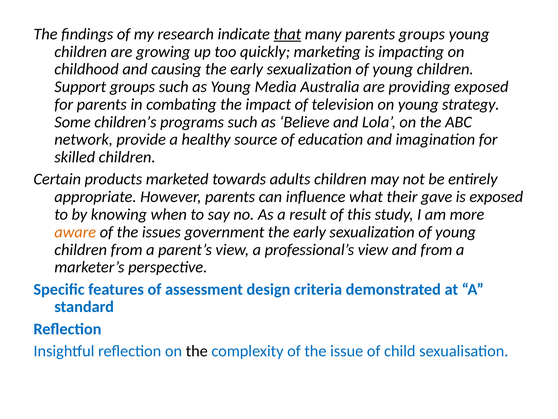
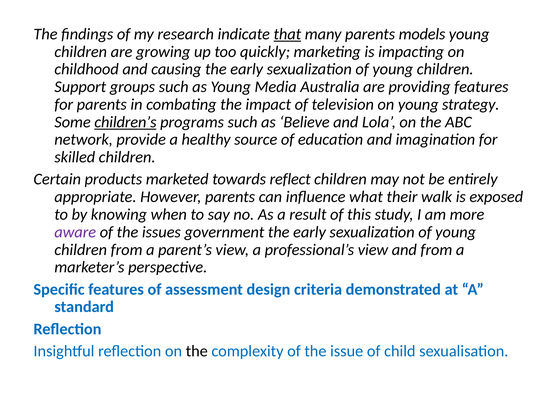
parents groups: groups -> models
providing exposed: exposed -> features
children’s underline: none -> present
adults: adults -> reflect
gave: gave -> walk
aware colour: orange -> purple
